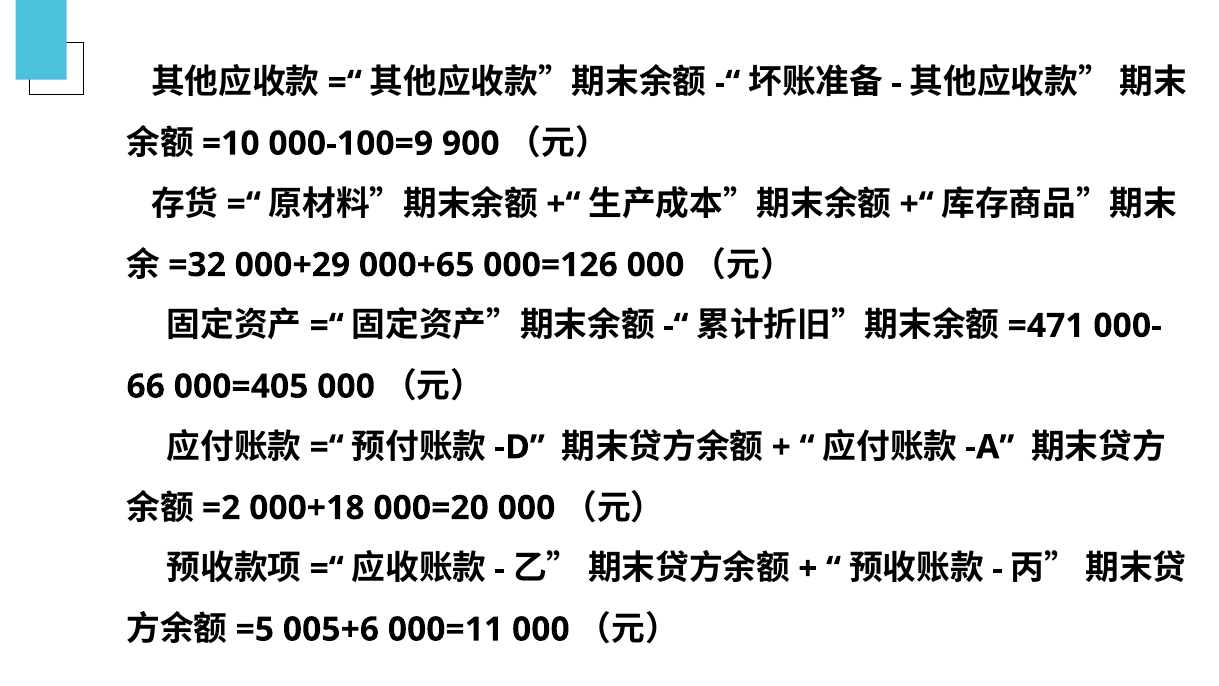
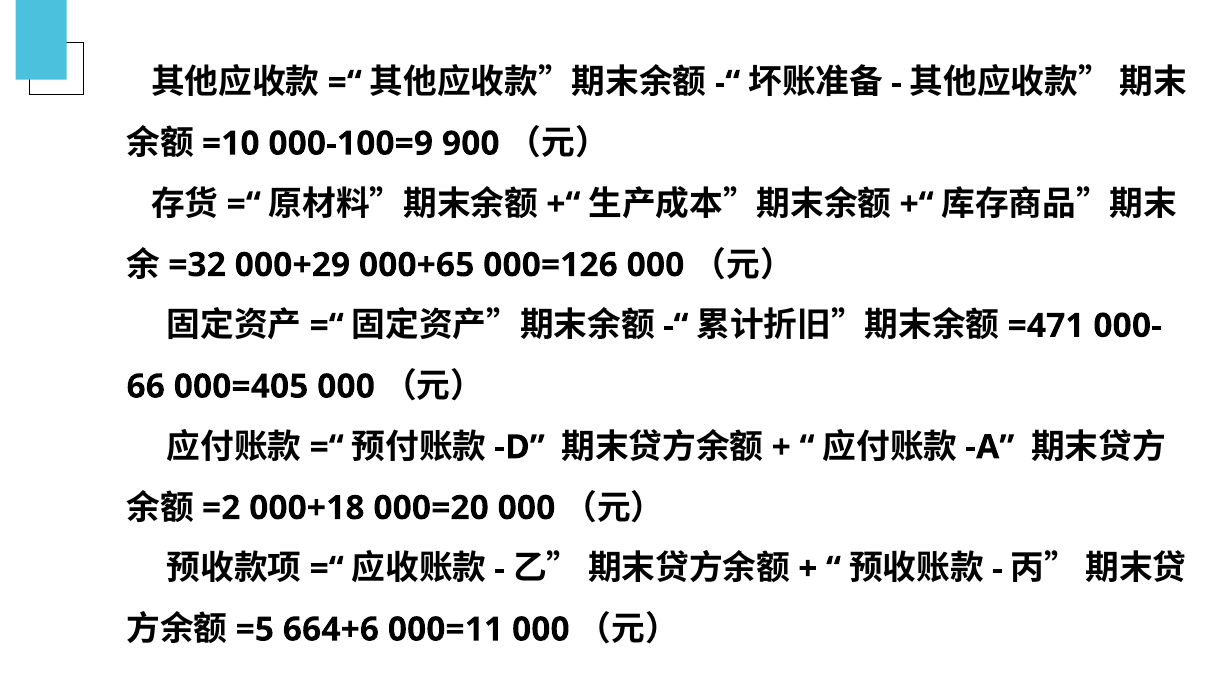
005+6: 005+6 -> 664+6
